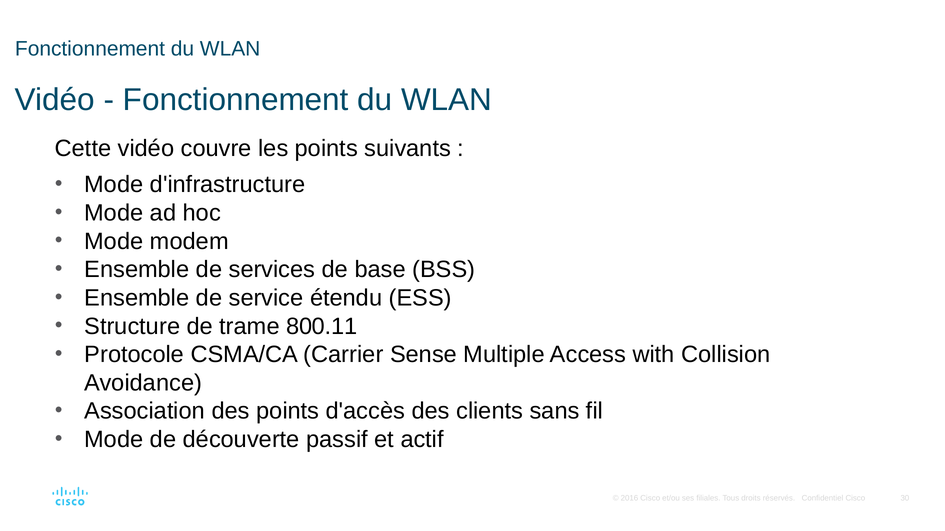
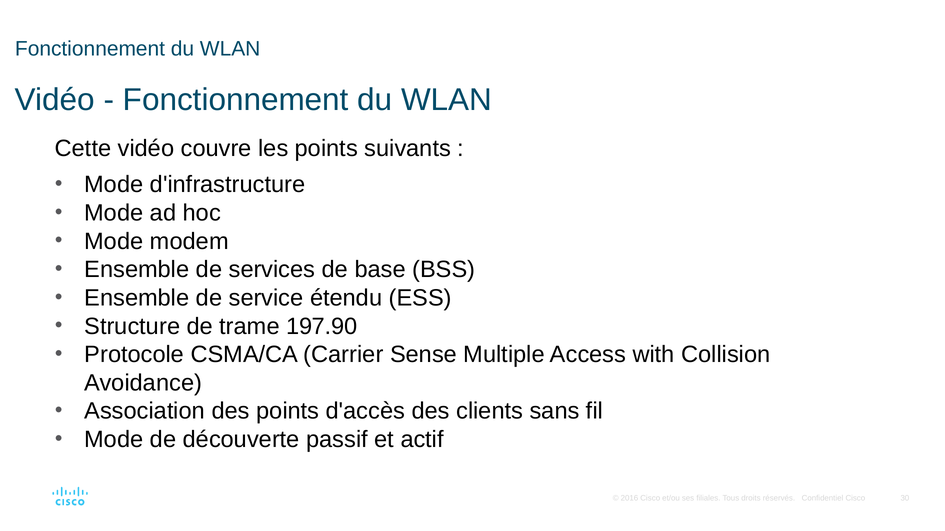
800.11: 800.11 -> 197.90
